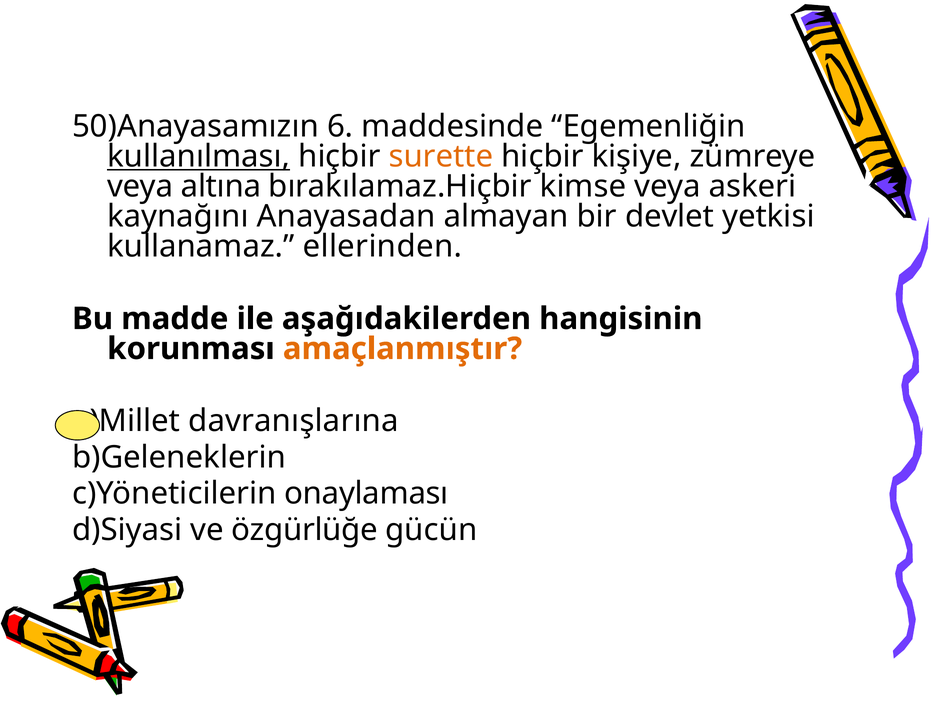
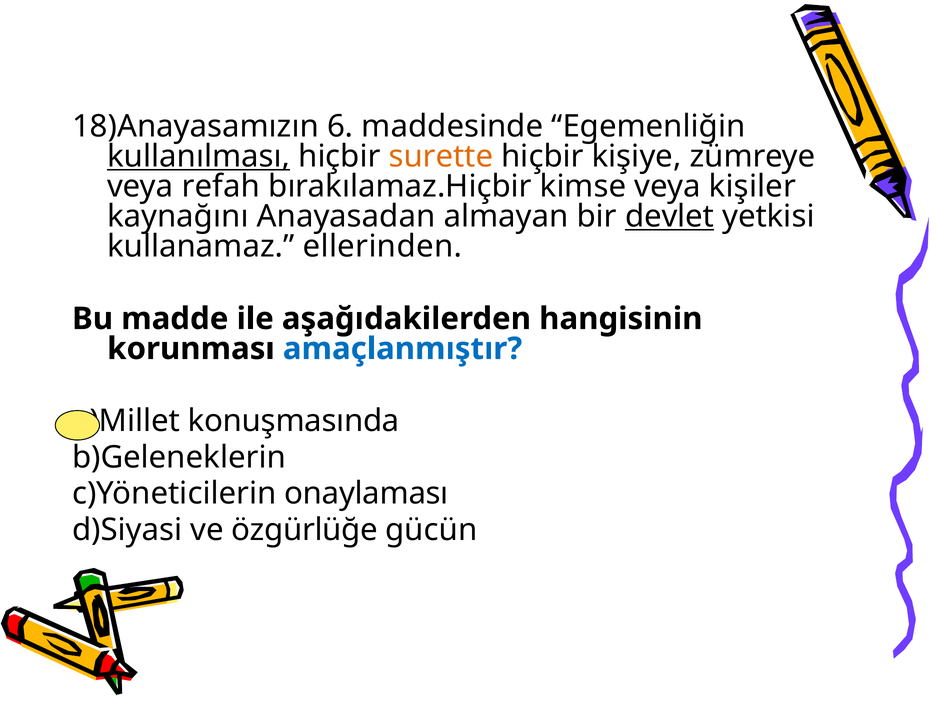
50)Anayasamızın: 50)Anayasamızın -> 18)Anayasamızın
altına: altına -> refah
askeri: askeri -> kişiler
devlet underline: none -> present
amaçlanmıştır colour: orange -> blue
davranışlarına: davranışlarına -> konuşmasında
